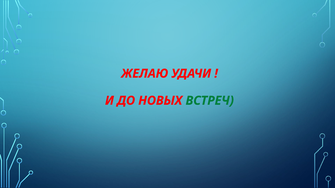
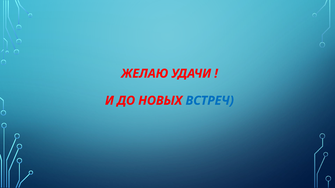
ВСТРЕЧ colour: green -> blue
